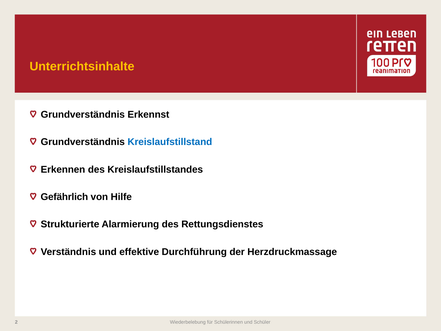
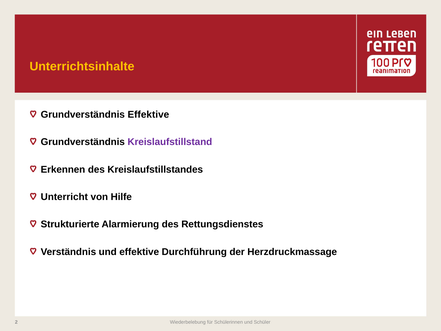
Grundverständnis Erkennst: Erkennst -> Effektive
Kreislaufstillstand colour: blue -> purple
Gefährlich: Gefährlich -> Unterricht
